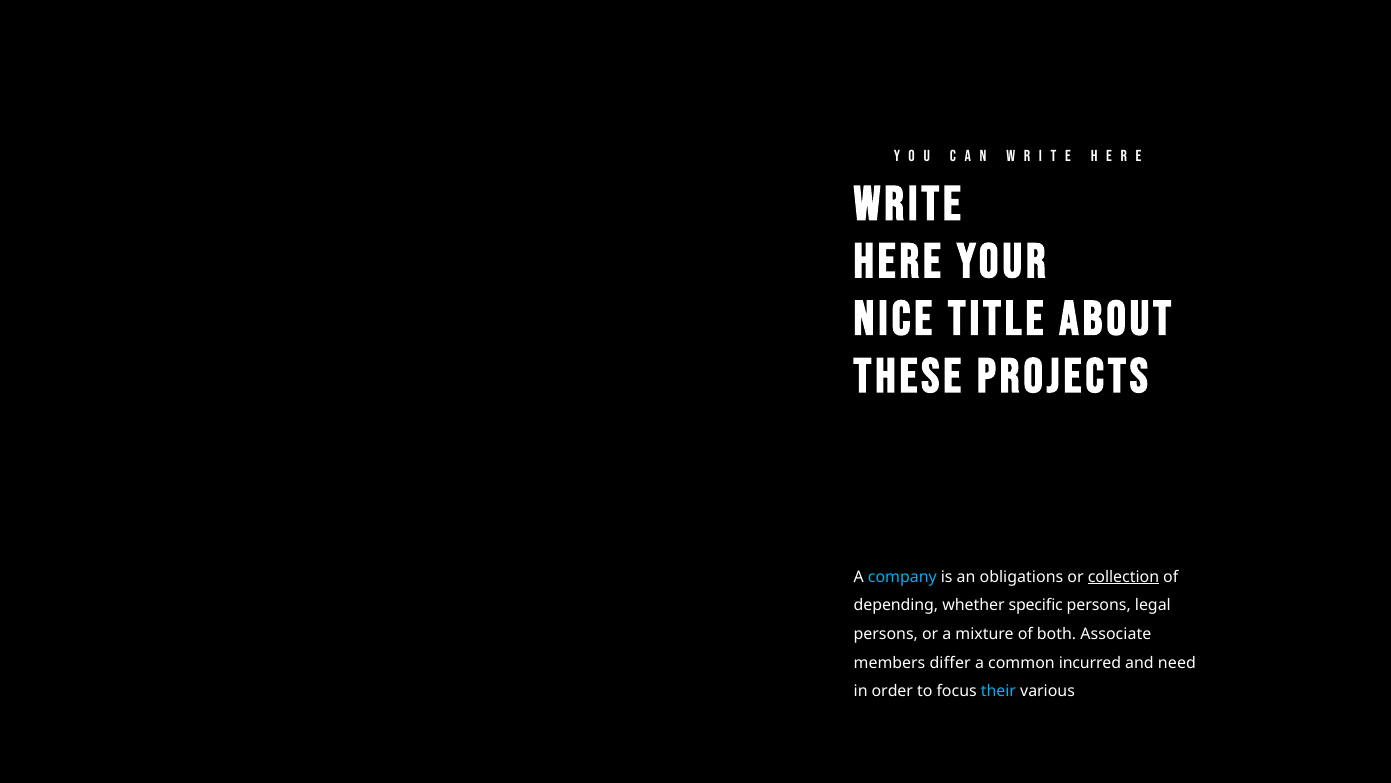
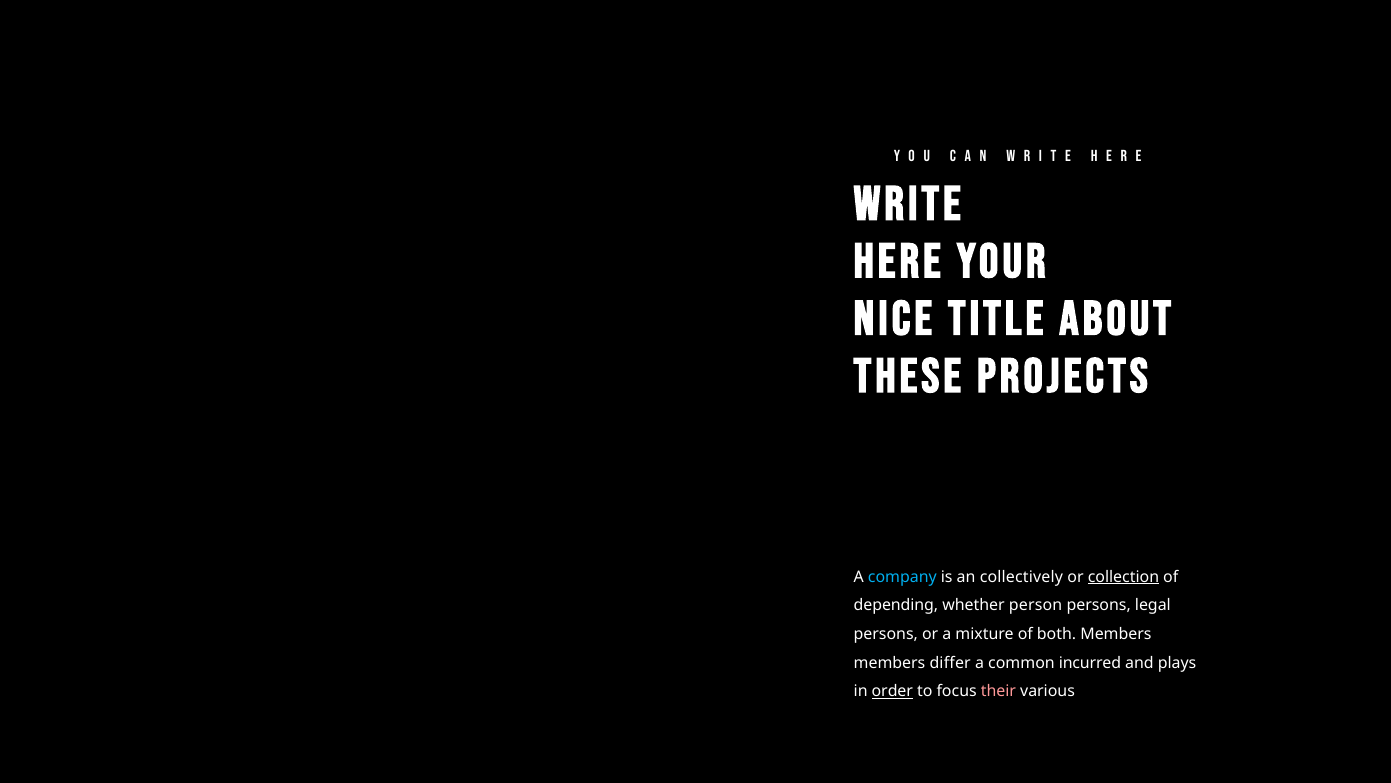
obligations: obligations -> collectively
specific: specific -> person
both Associate: Associate -> Members
need: need -> plays
order underline: none -> present
their colour: light blue -> pink
